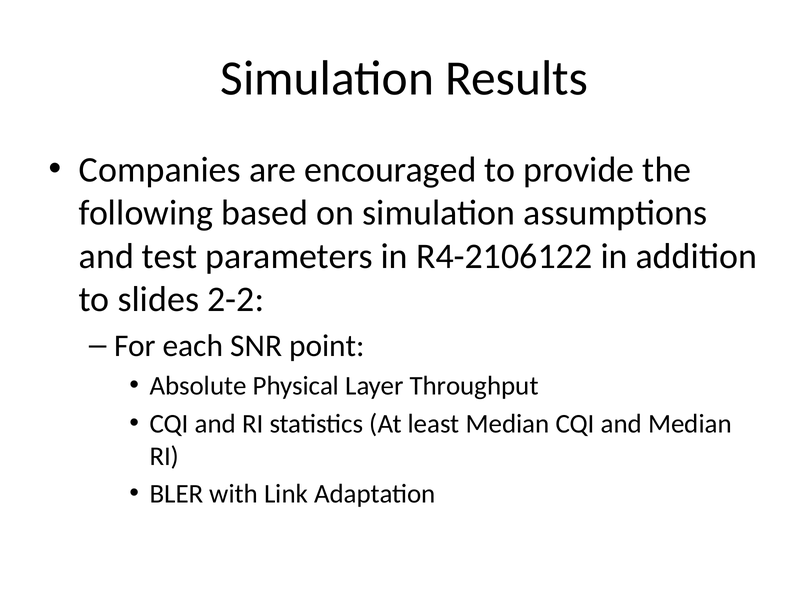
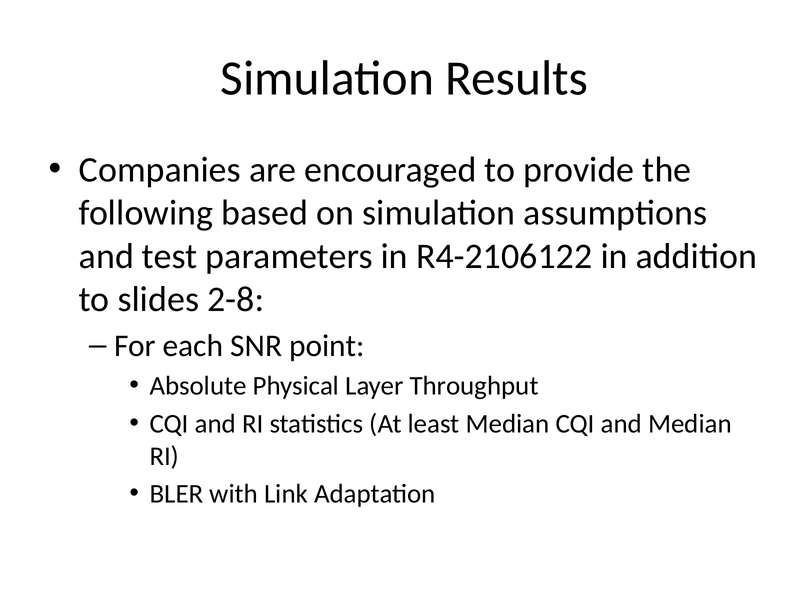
2-2: 2-2 -> 2-8
